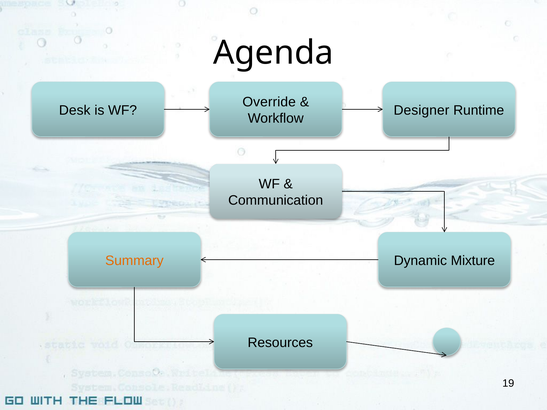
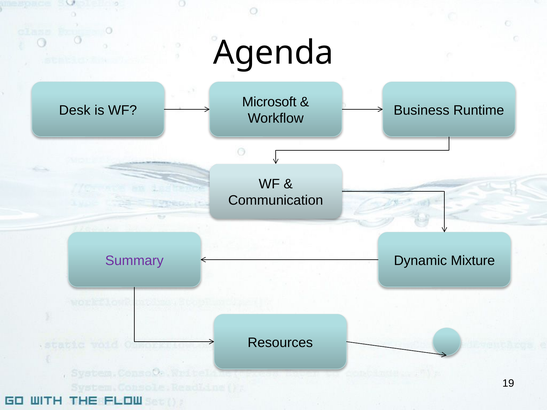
Override: Override -> Microsoft
Designer: Designer -> Business
Summary colour: orange -> purple
